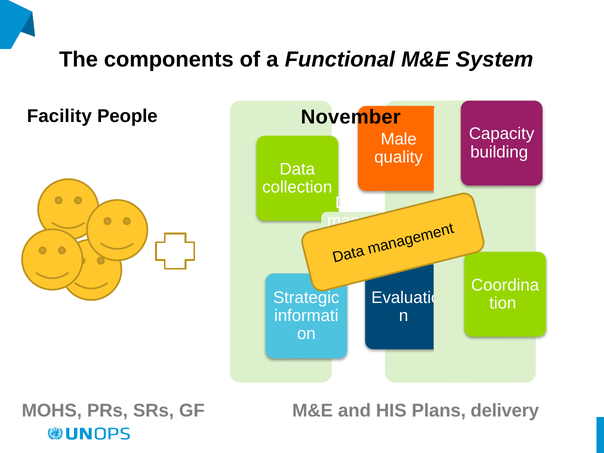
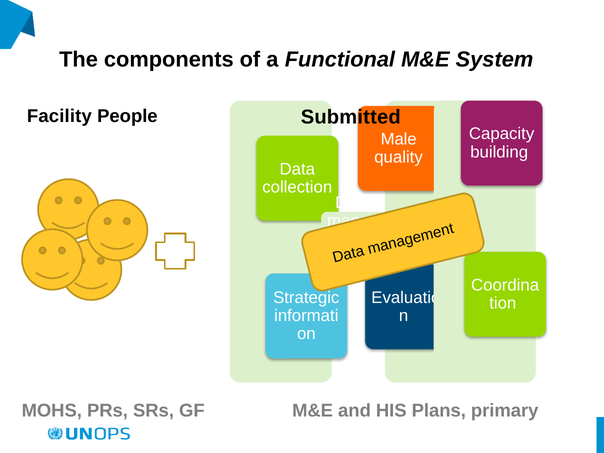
November: November -> Submitted
delivery: delivery -> primary
